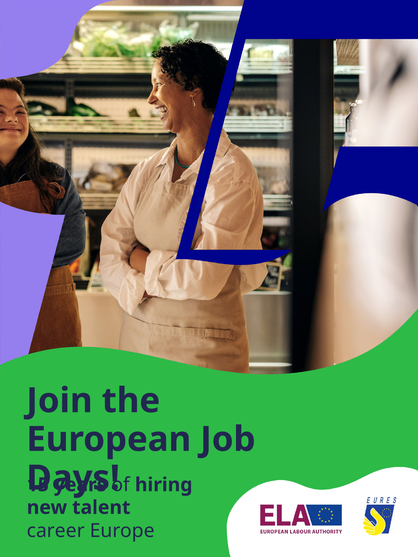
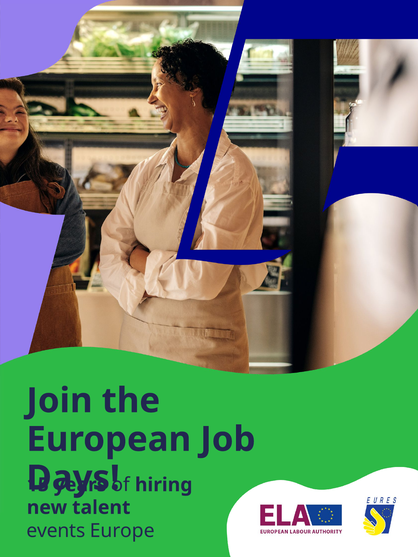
career: career -> events
